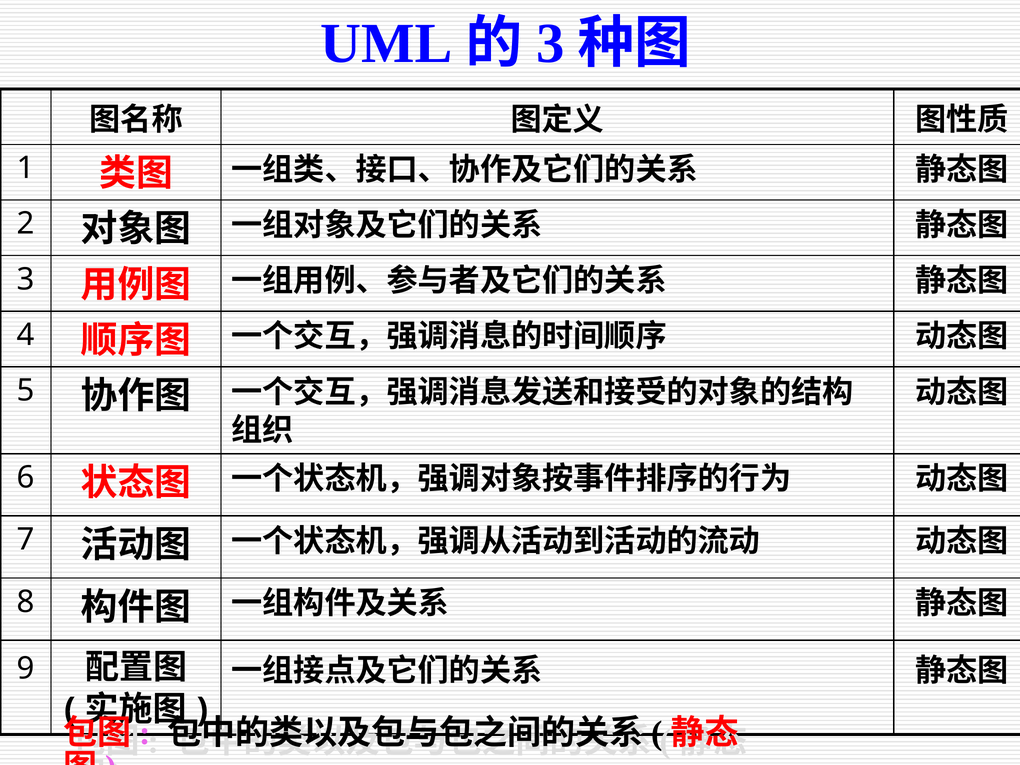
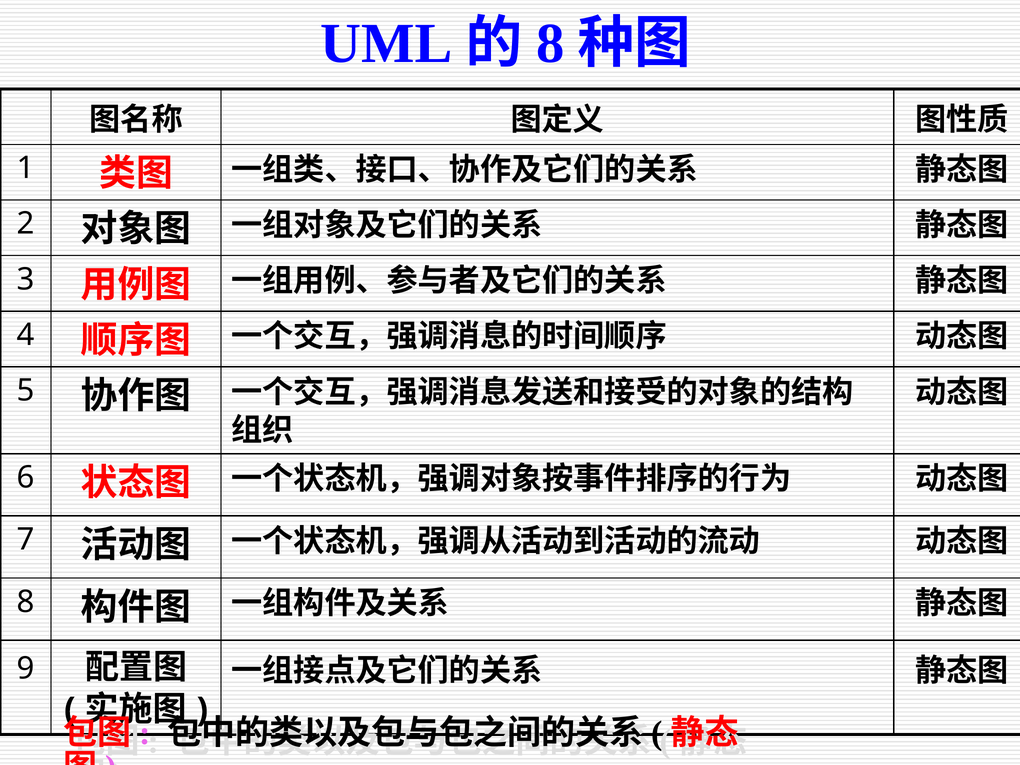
3 at (550, 44): 3 -> 8
